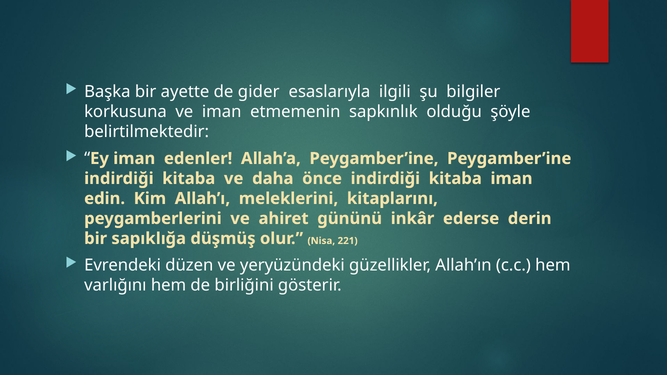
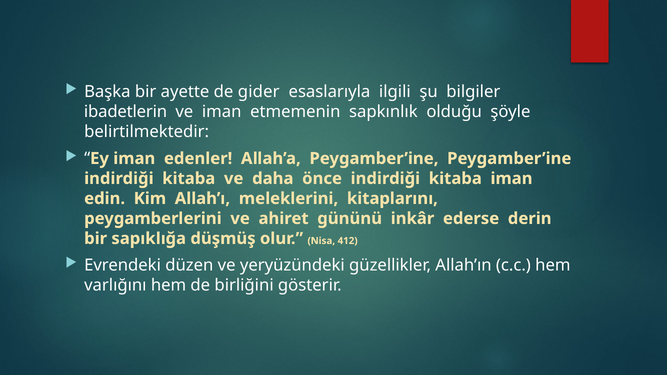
korkusuna: korkusuna -> ibadetlerin
221: 221 -> 412
